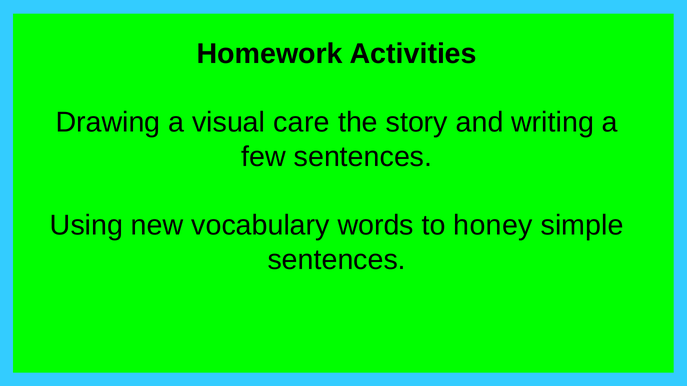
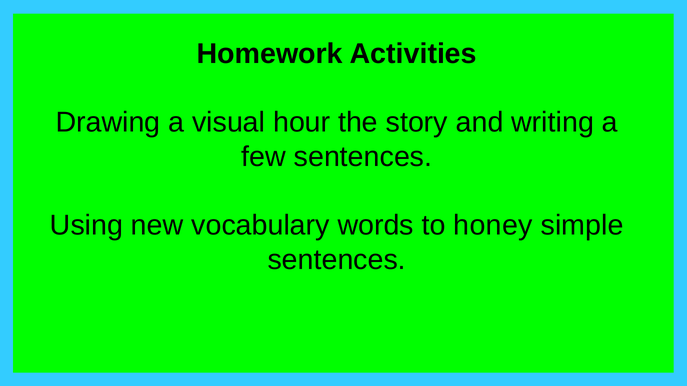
care: care -> hour
